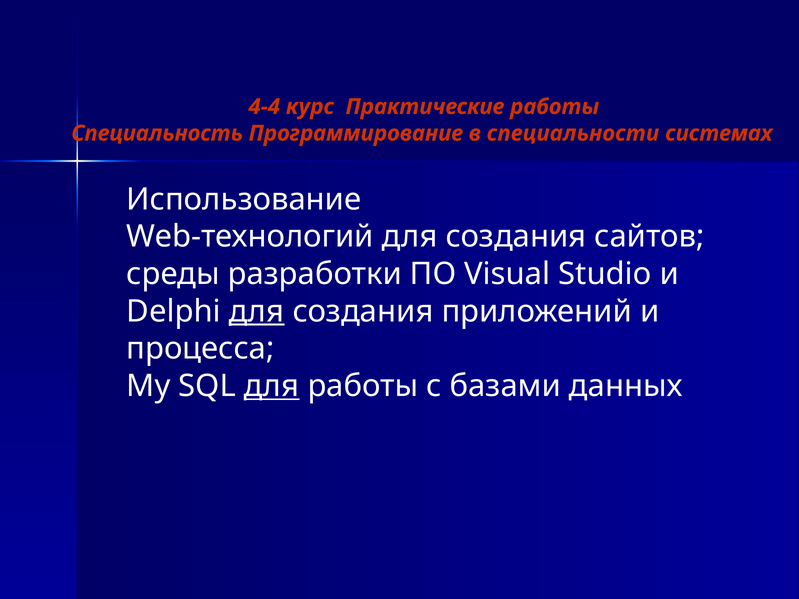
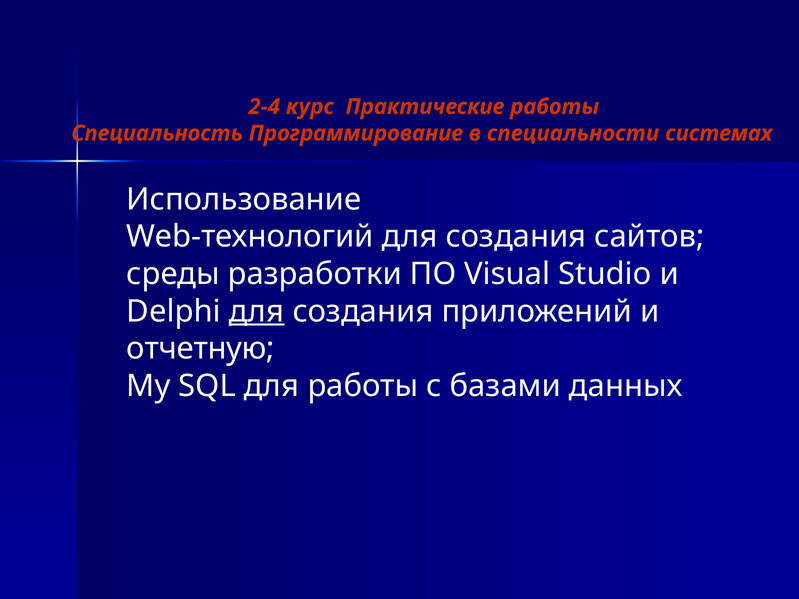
4-4: 4-4 -> 2-4
процесса: процесса -> отчетную
для at (272, 386) underline: present -> none
